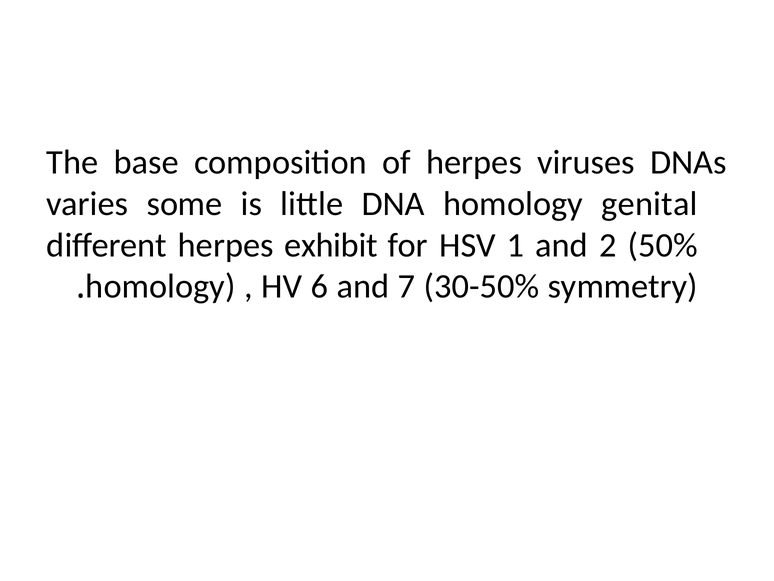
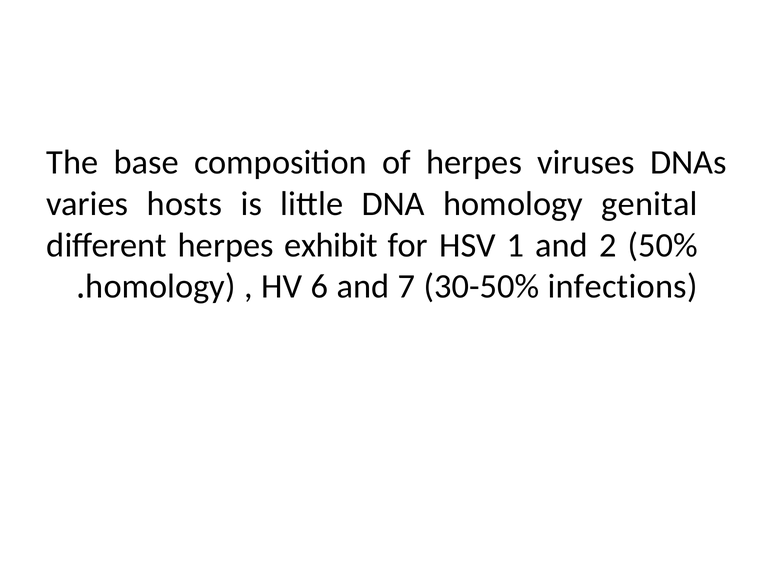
some: some -> hosts
symmetry: symmetry -> infections
